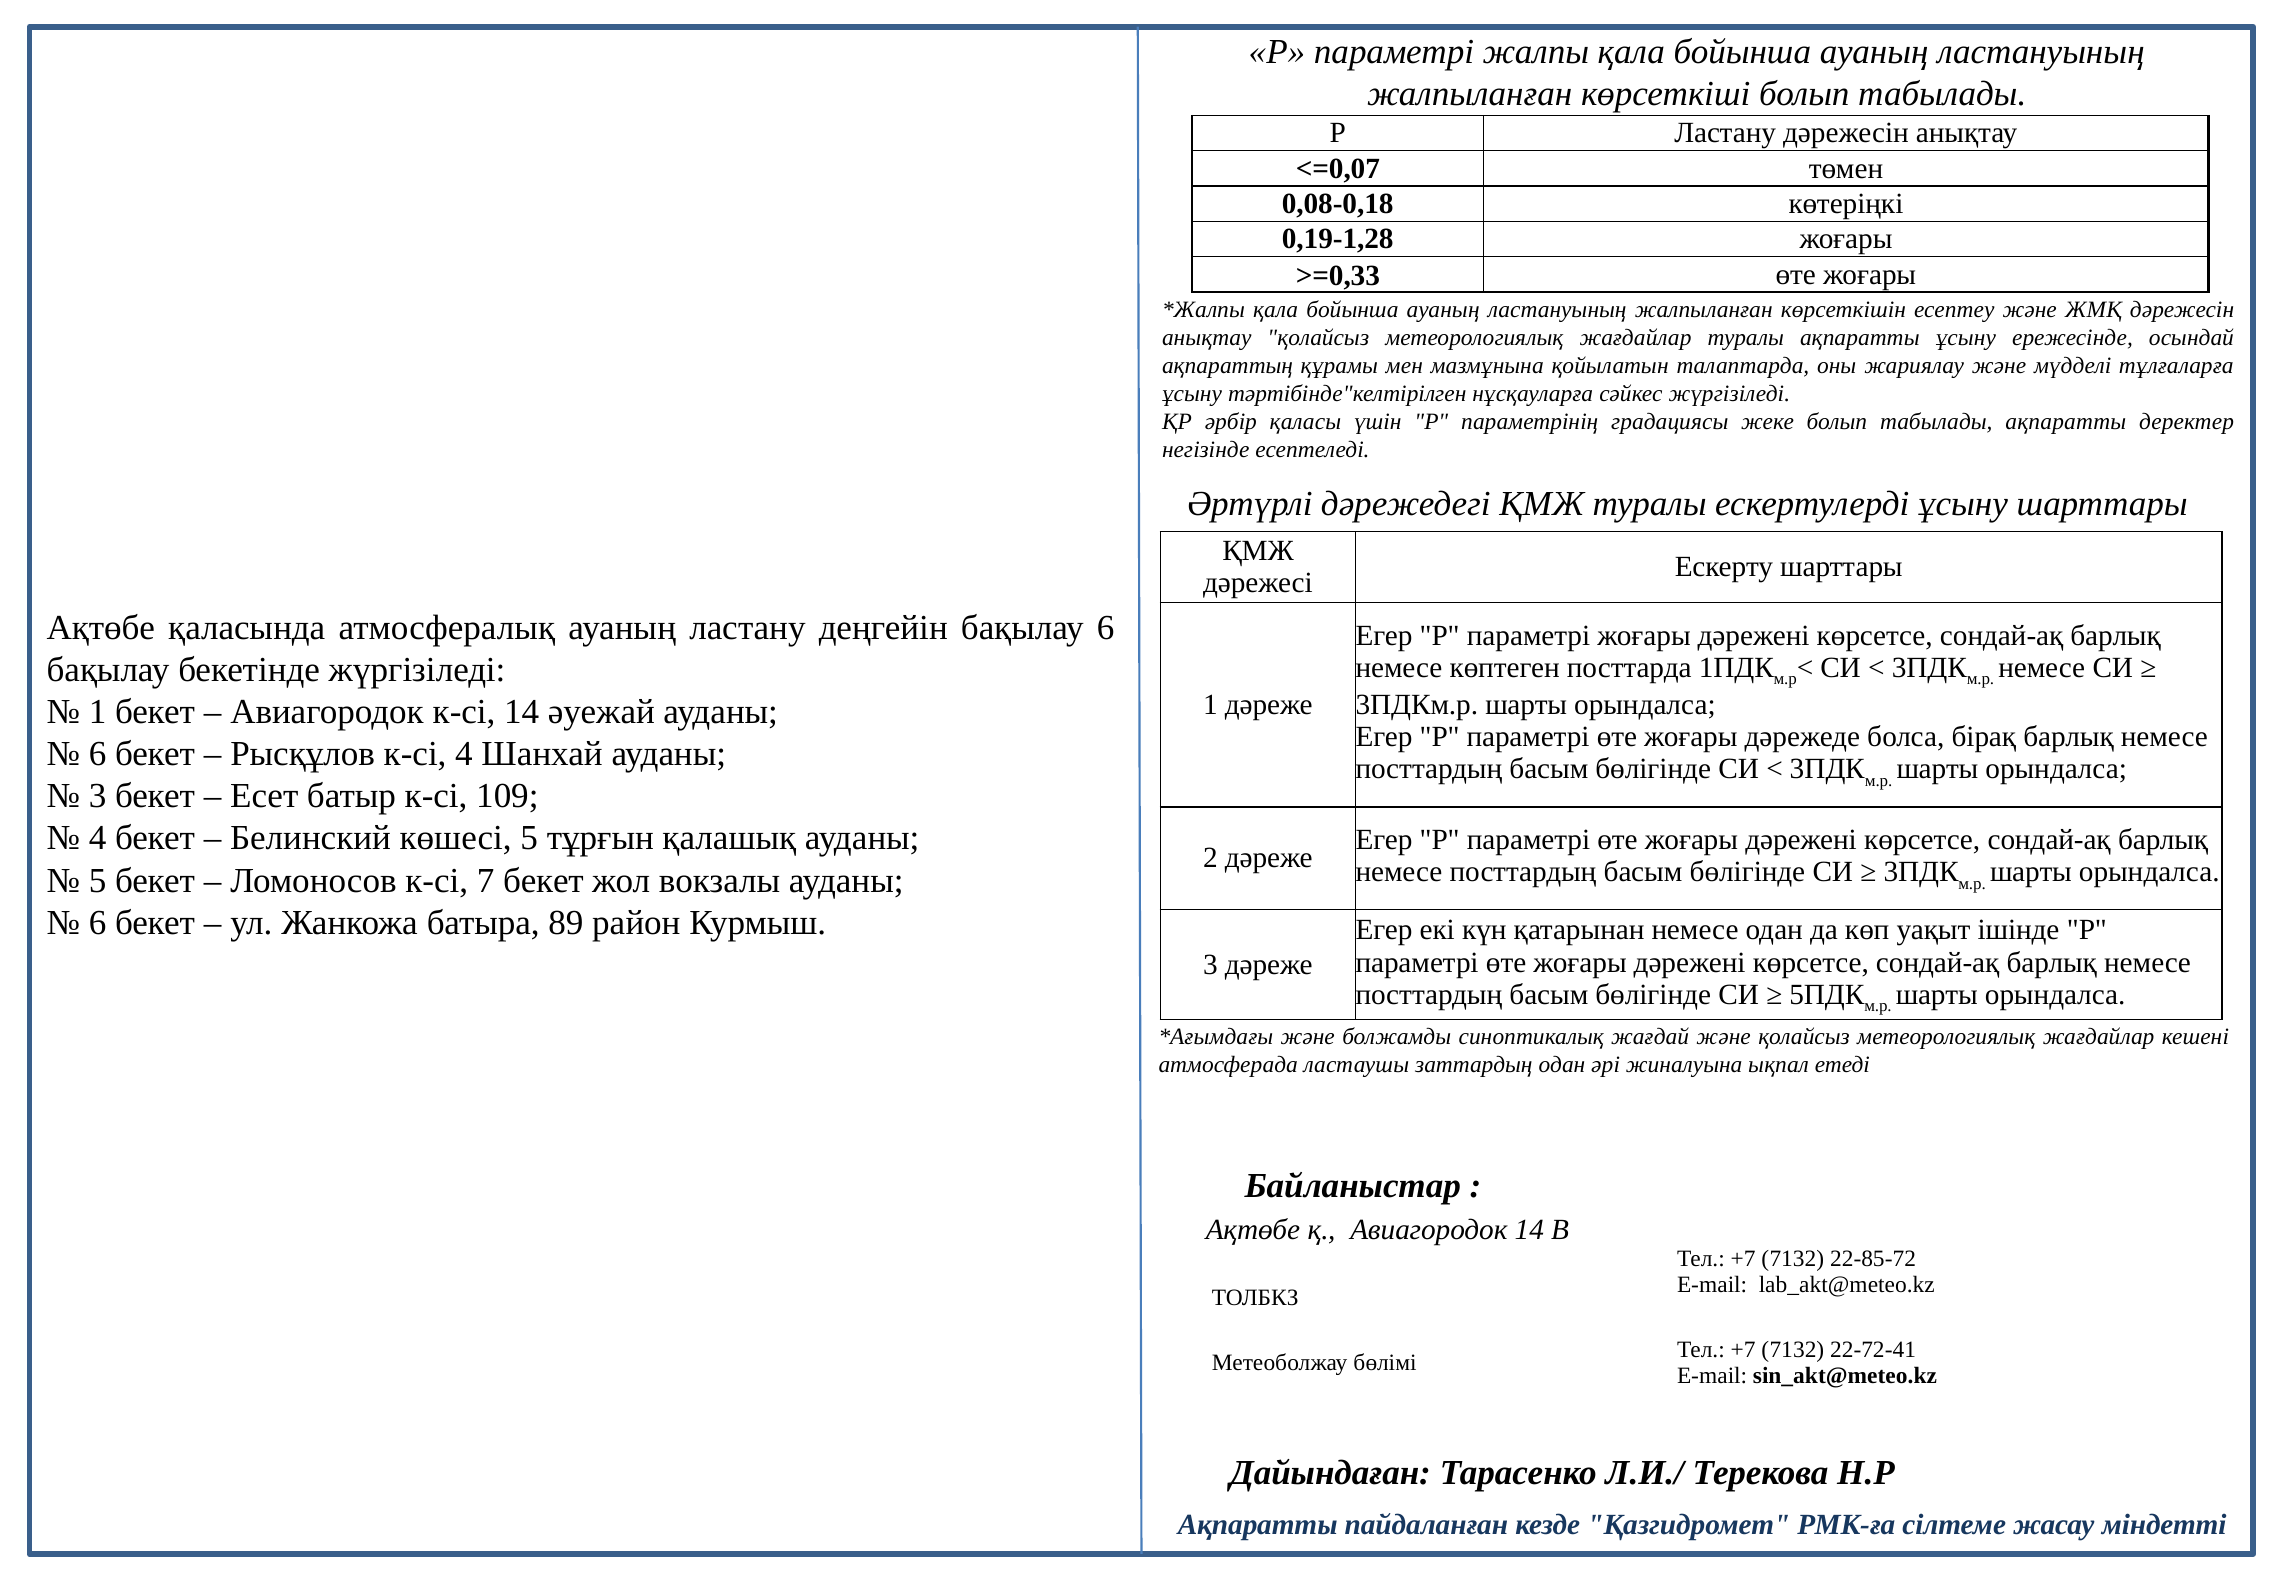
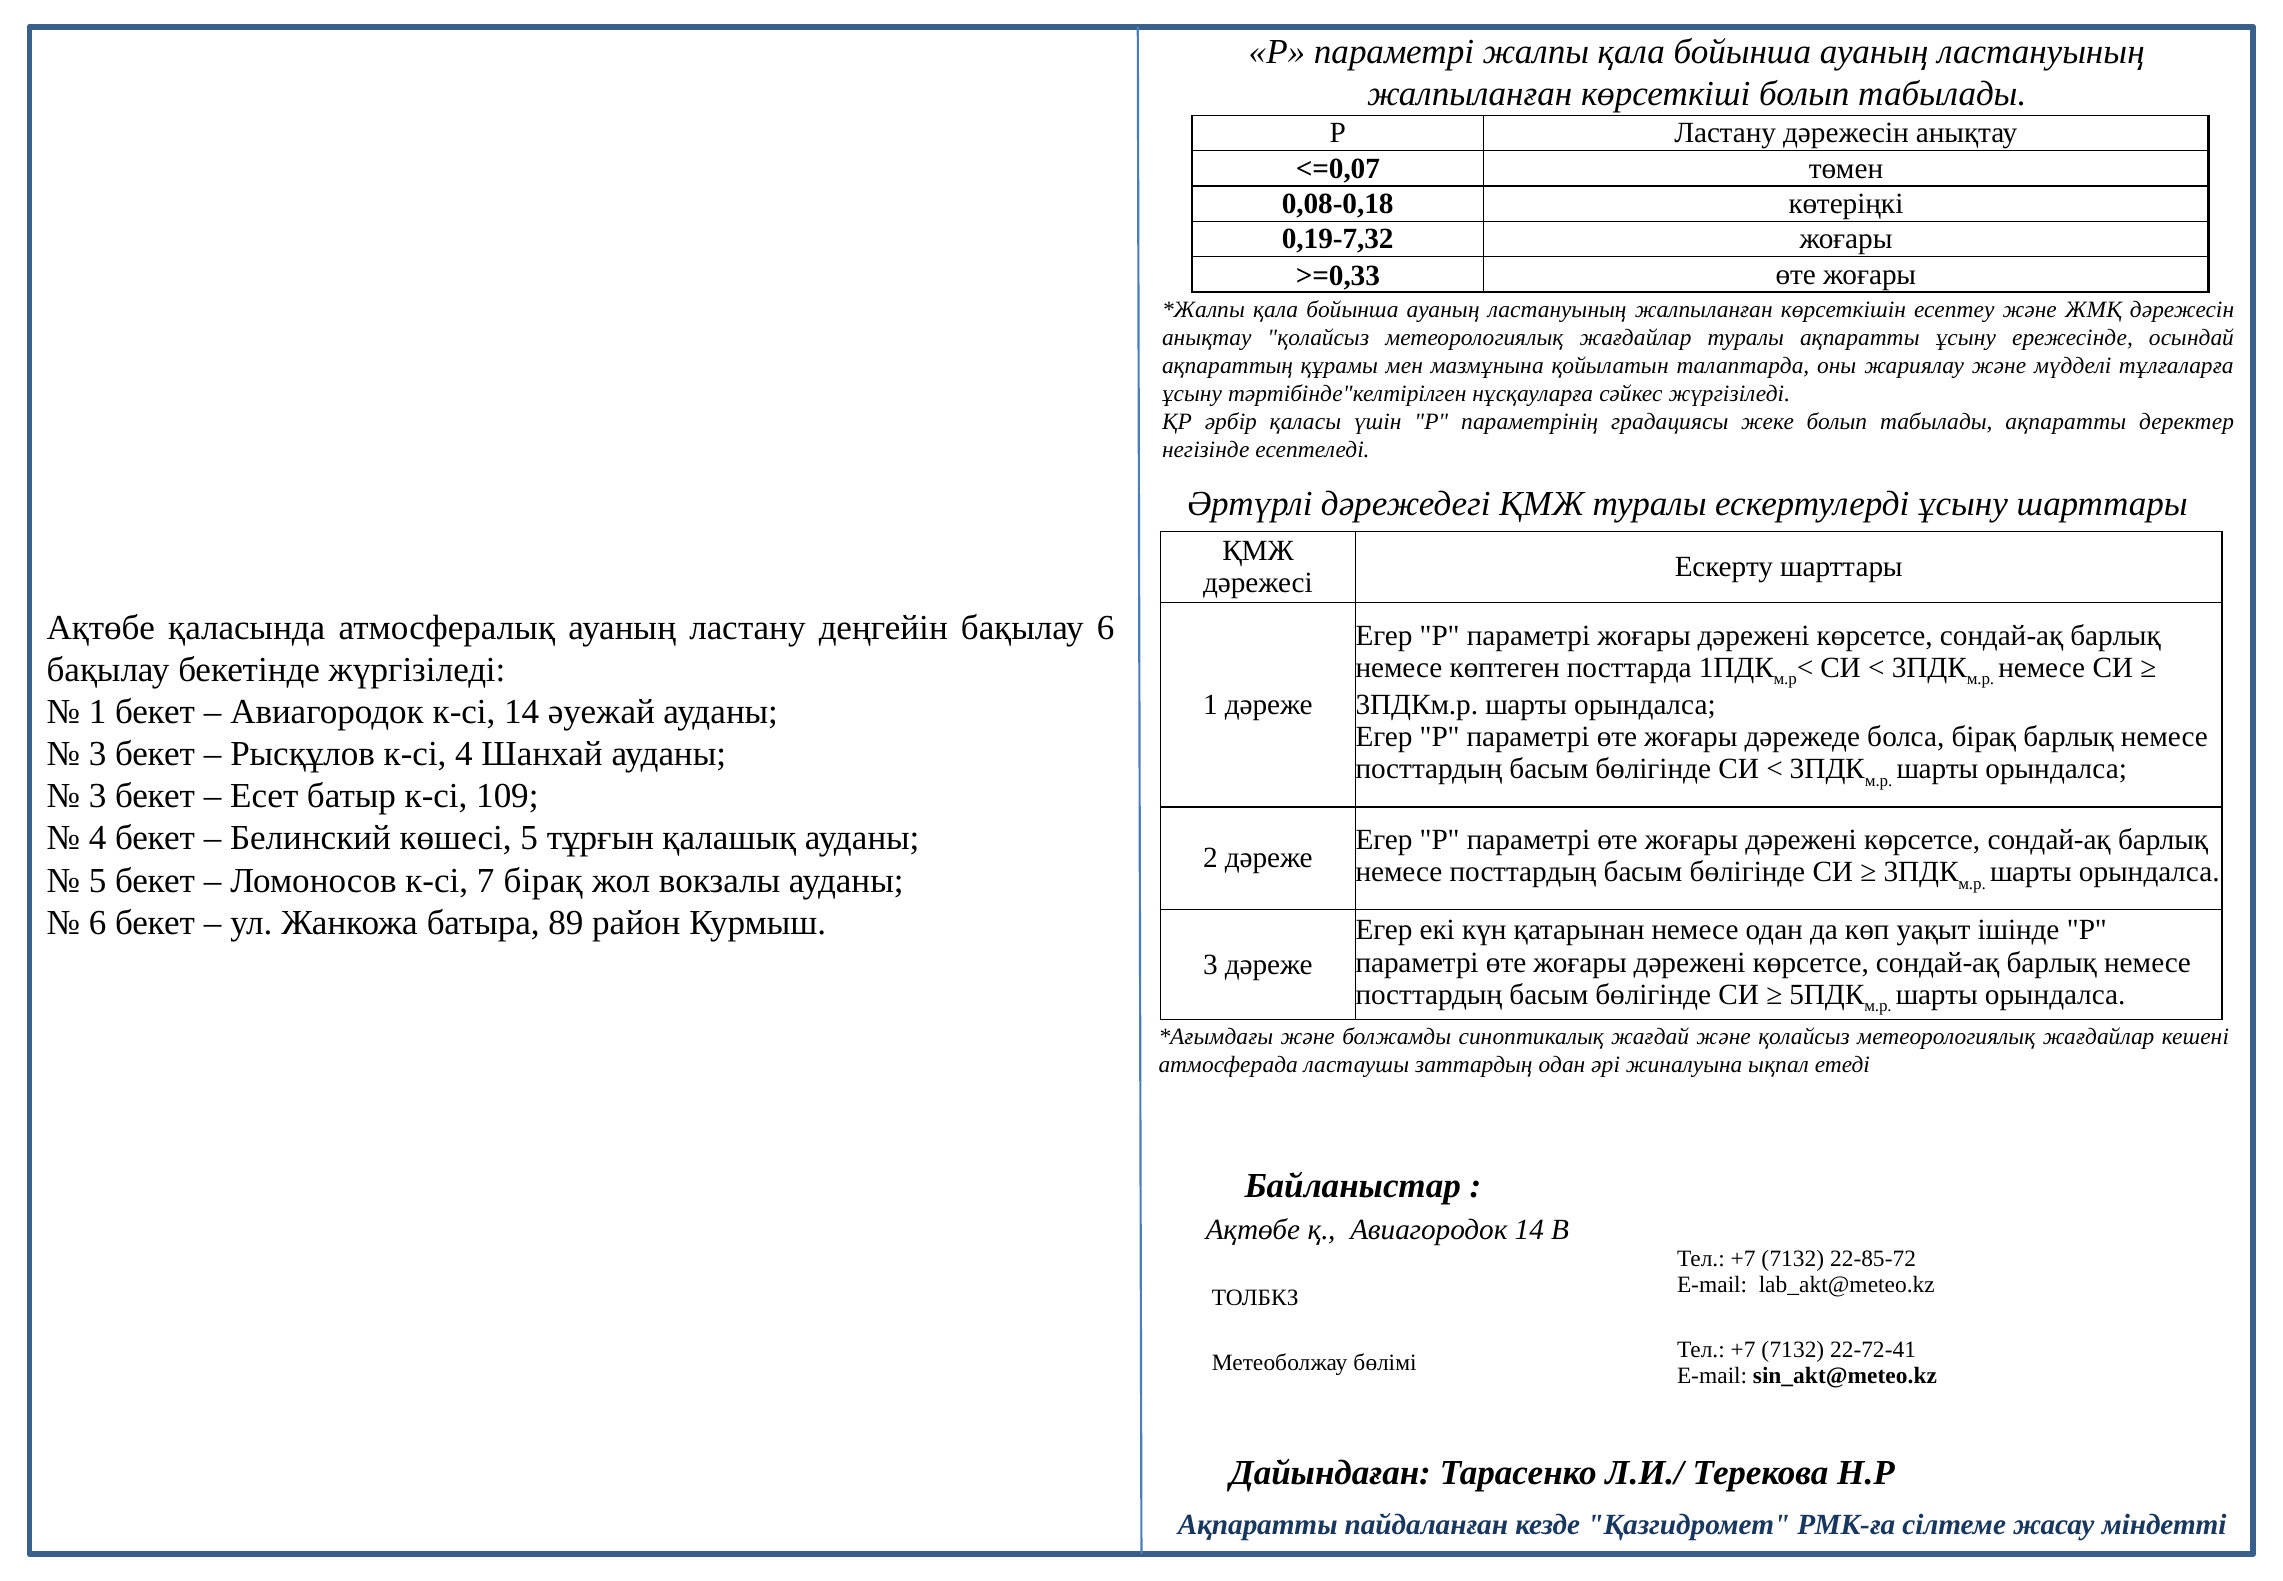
0,19-1,28: 0,19-1,28 -> 0,19-7,32
6 at (98, 754): 6 -> 3
7 бекет: бекет -> бірақ
